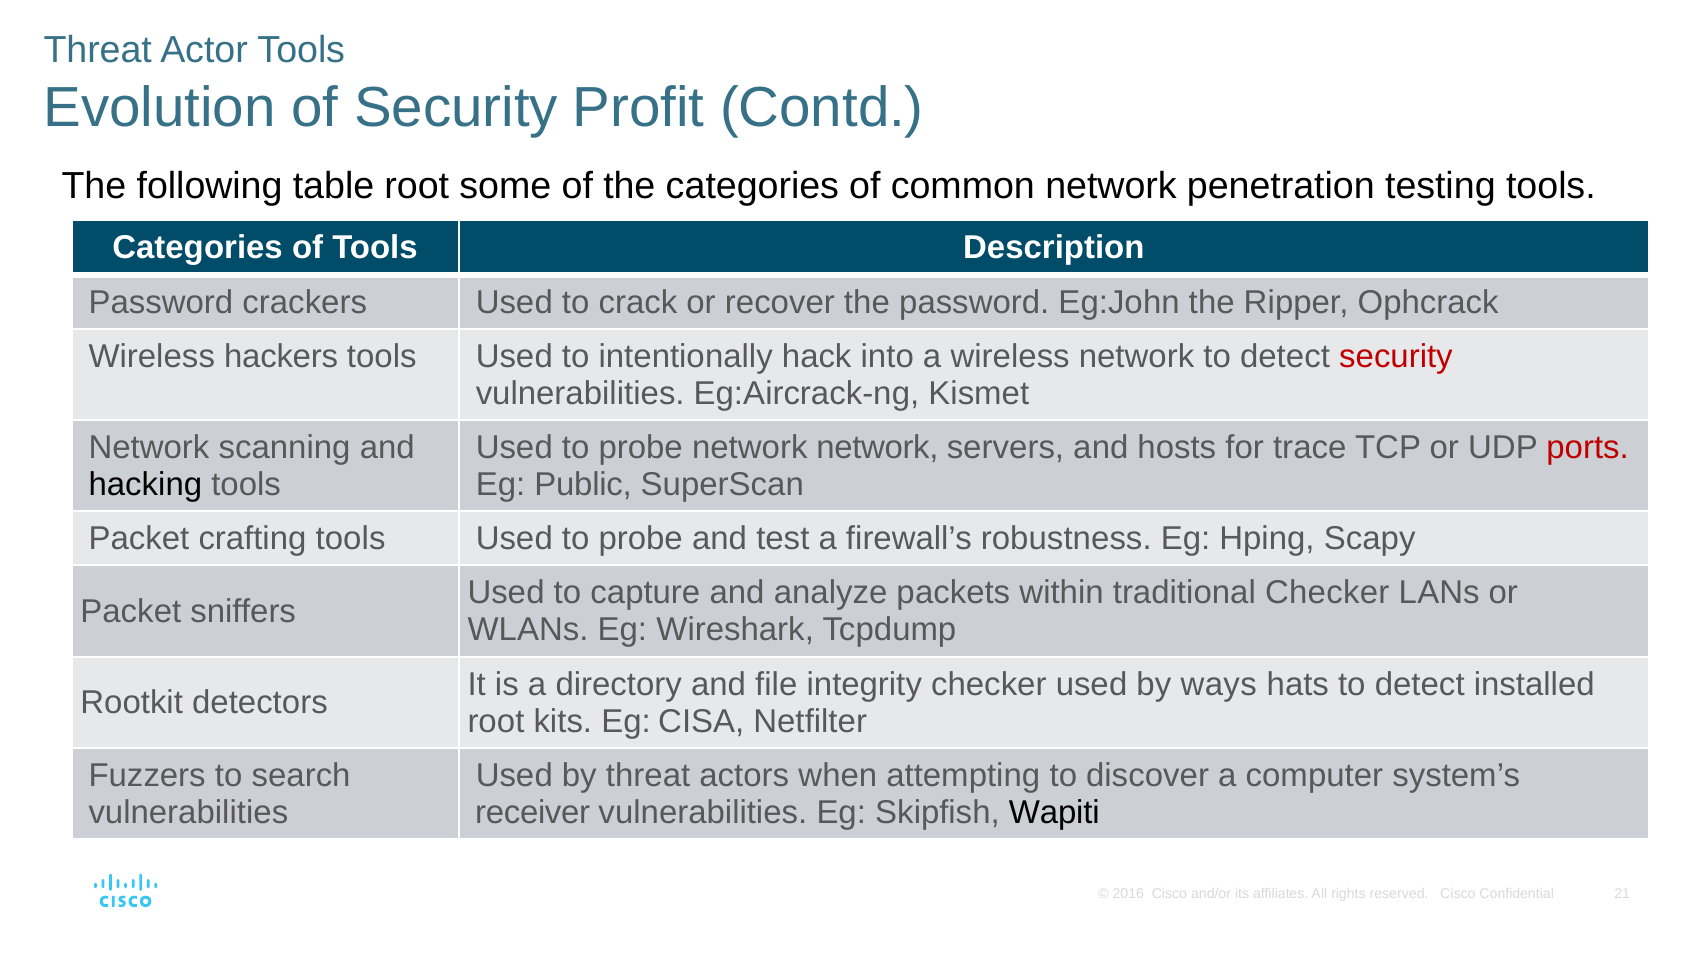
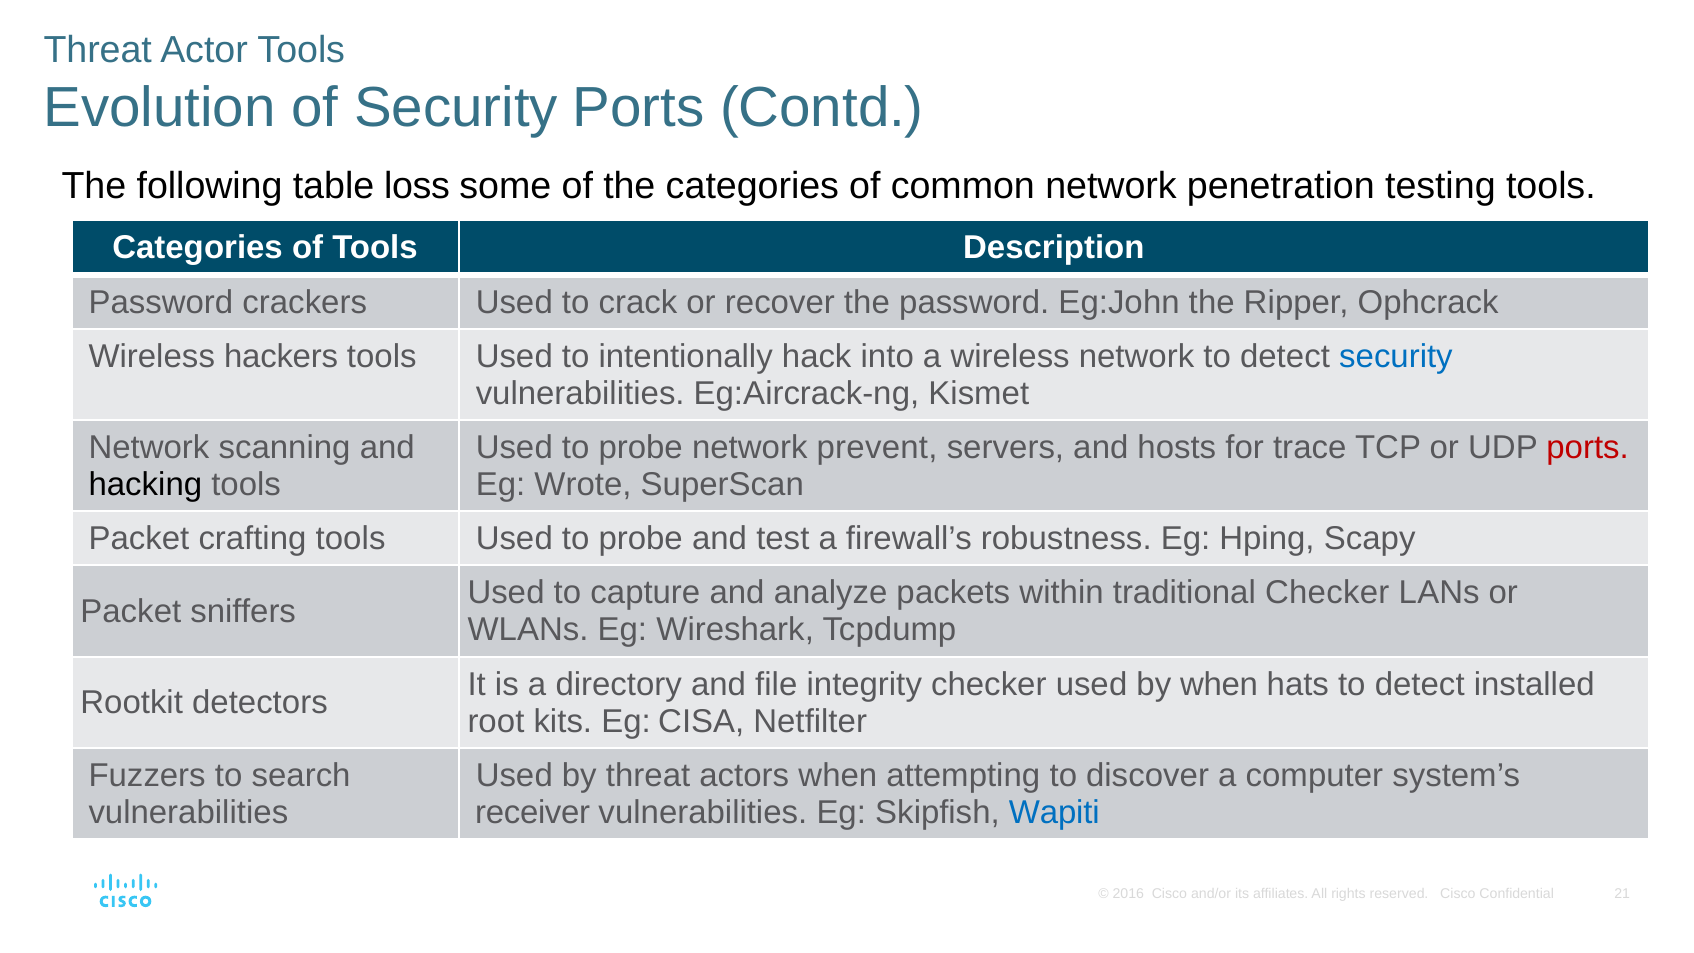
Security Profit: Profit -> Ports
table root: root -> loss
security at (1396, 356) colour: red -> blue
network network: network -> prevent
Public: Public -> Wrote
by ways: ways -> when
Wapiti colour: black -> blue
